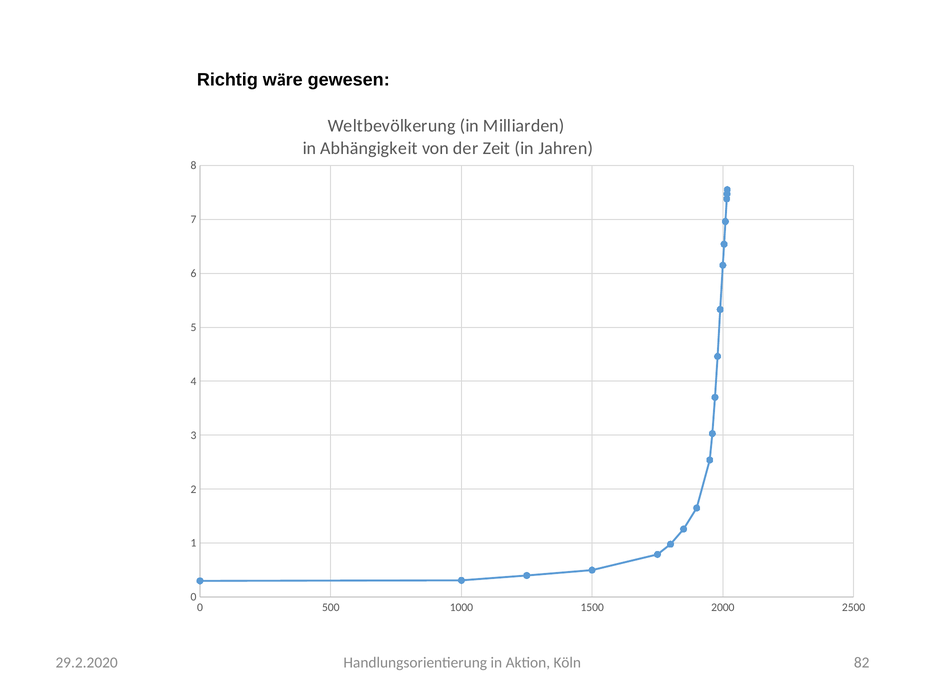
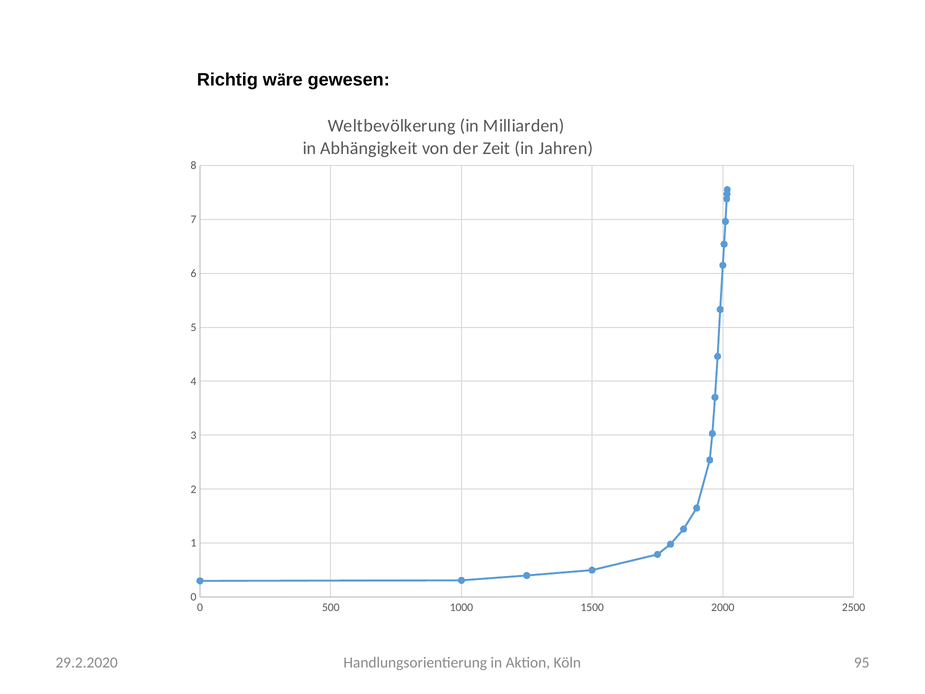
82: 82 -> 95
